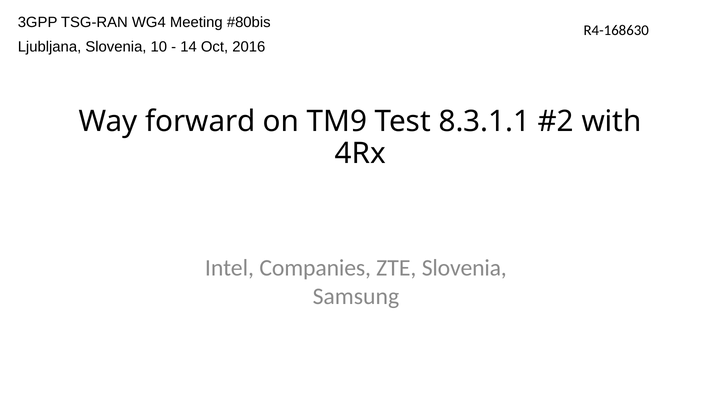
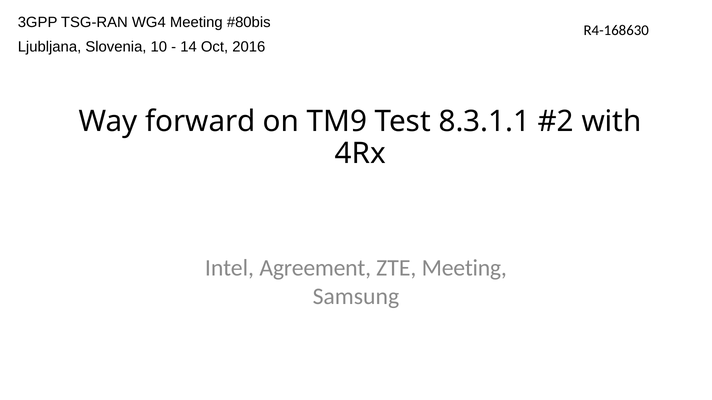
Companies: Companies -> Agreement
ZTE Slovenia: Slovenia -> Meeting
